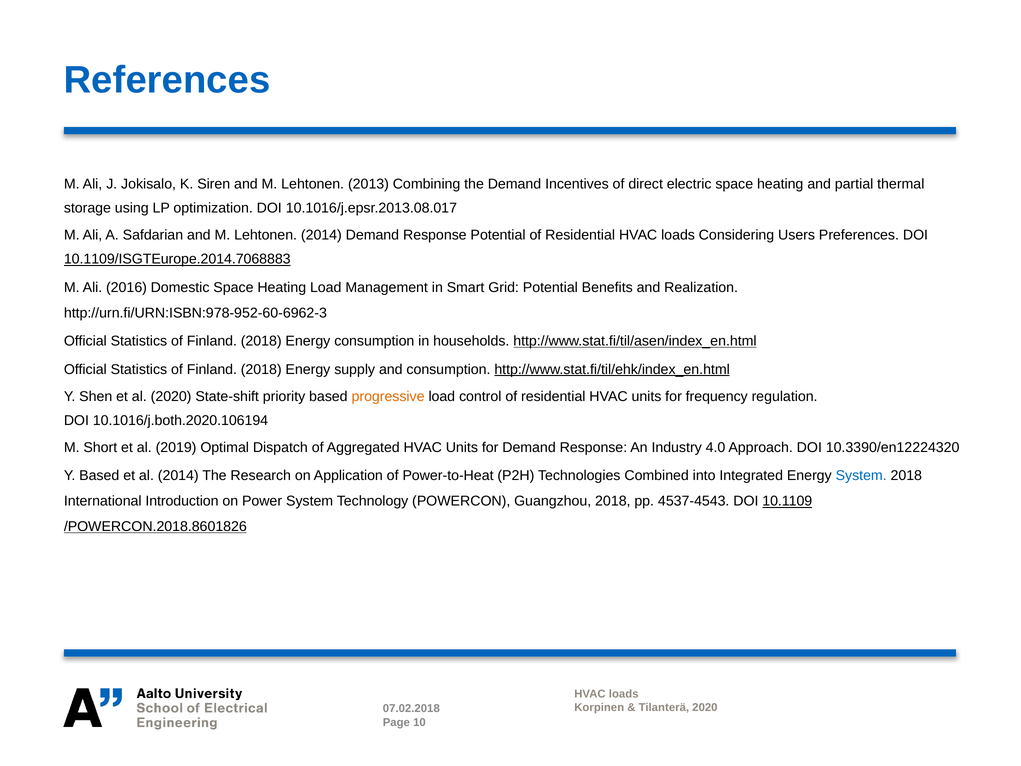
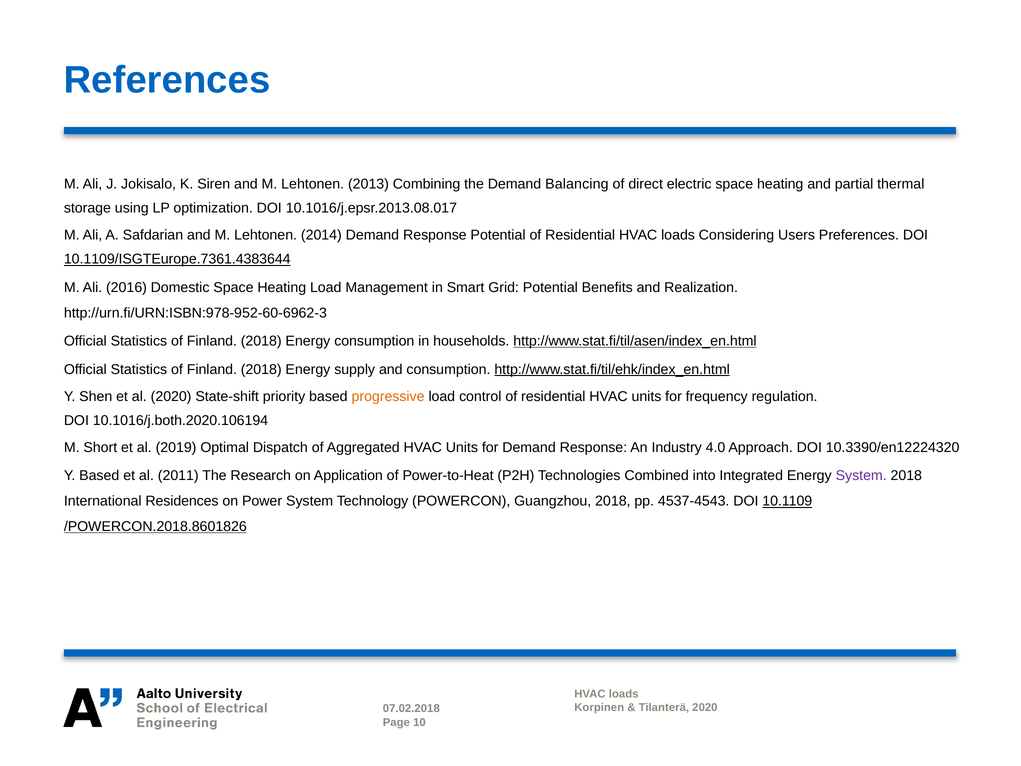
Incentives: Incentives -> Balancing
10.1109/ISGTEurope.2014.7068883: 10.1109/ISGTEurope.2014.7068883 -> 10.1109/ISGTEurope.7361.4383644
al 2014: 2014 -> 2011
System at (861, 476) colour: blue -> purple
Introduction: Introduction -> Residences
